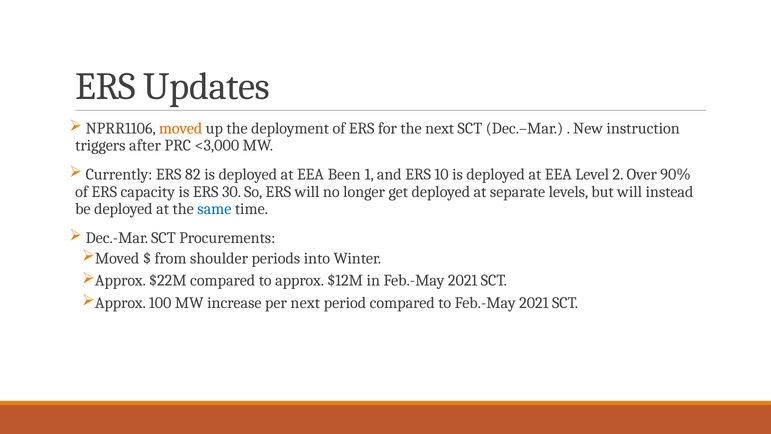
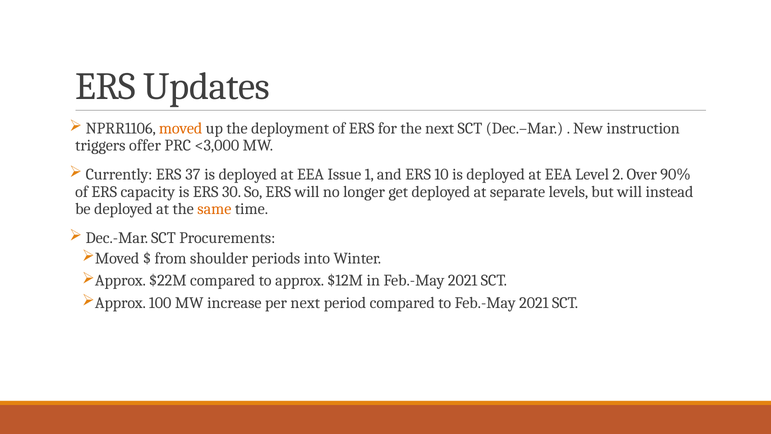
after: after -> offer
82: 82 -> 37
Been: Been -> Issue
same colour: blue -> orange
